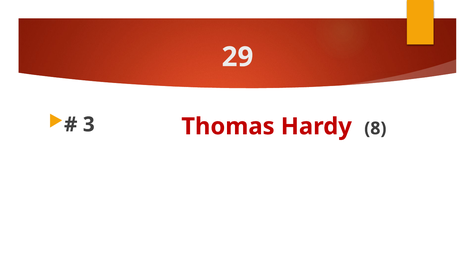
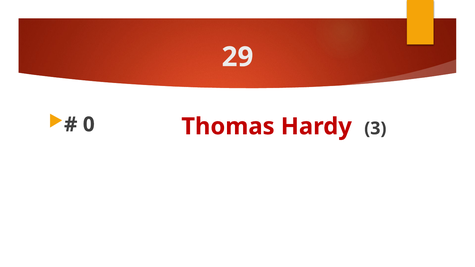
3: 3 -> 0
8: 8 -> 3
